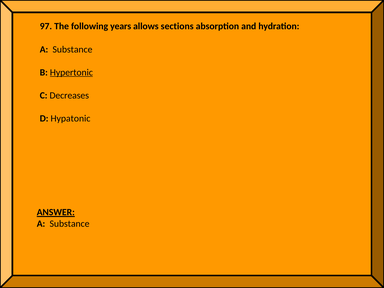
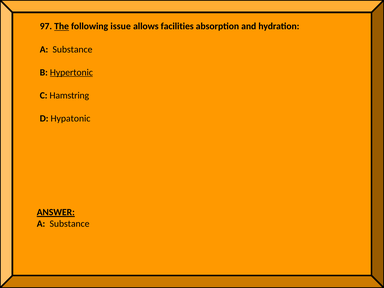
The underline: none -> present
years: years -> issue
sections: sections -> facilities
Decreases: Decreases -> Hamstring
